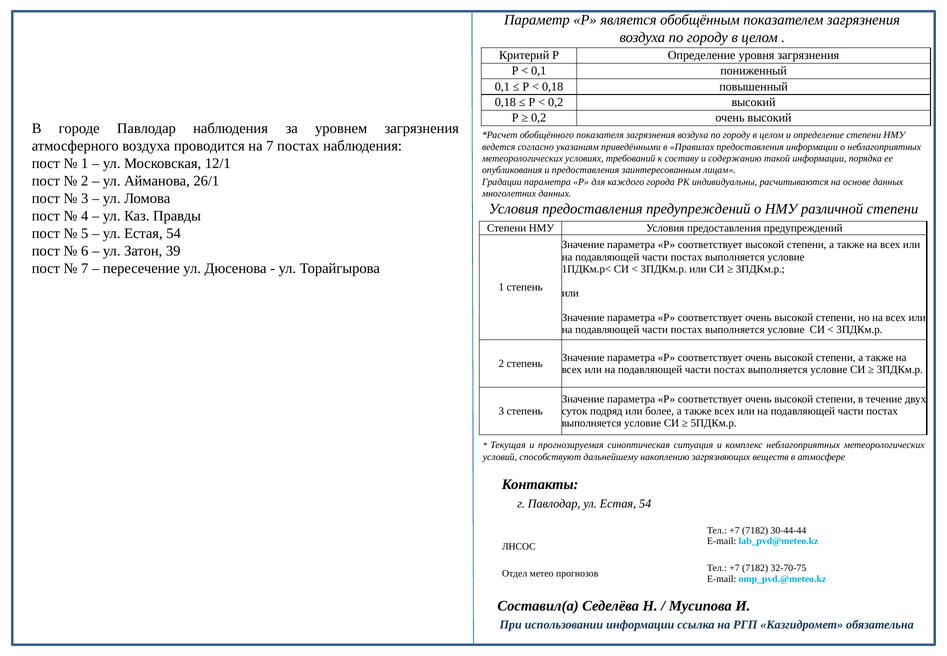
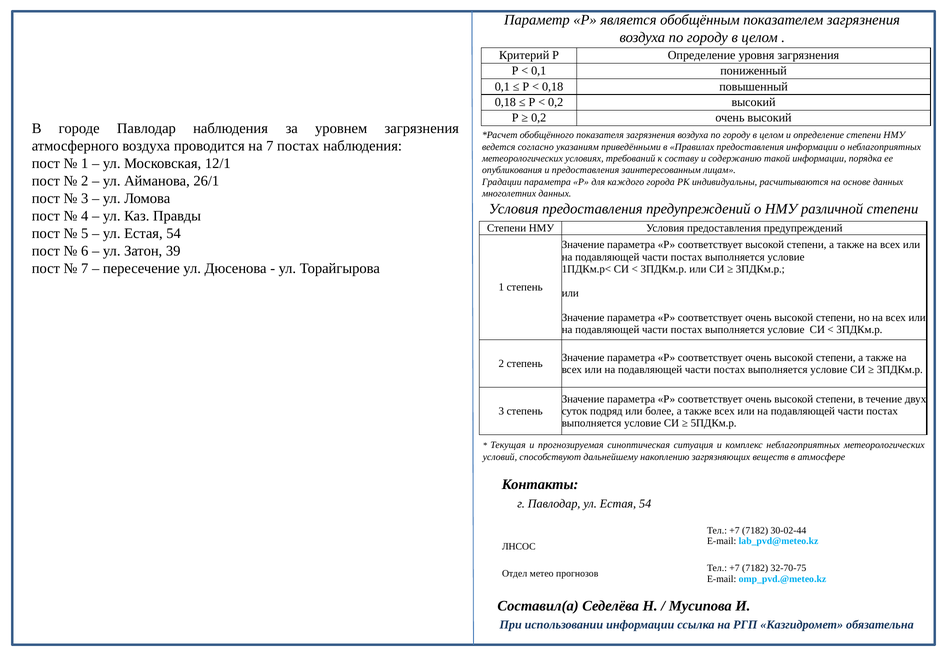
30-44-44: 30-44-44 -> 30-02-44
